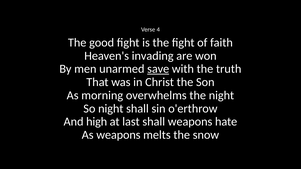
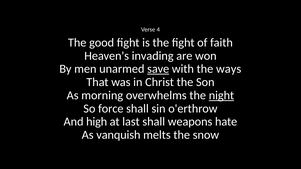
truth: truth -> ways
night at (221, 95) underline: none -> present
So night: night -> force
As weapons: weapons -> vanquish
